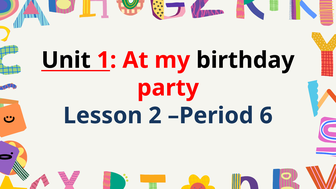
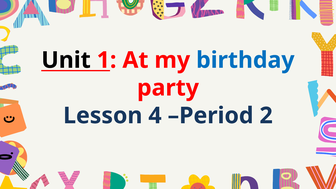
birthday colour: black -> blue
2: 2 -> 4
6: 6 -> 2
